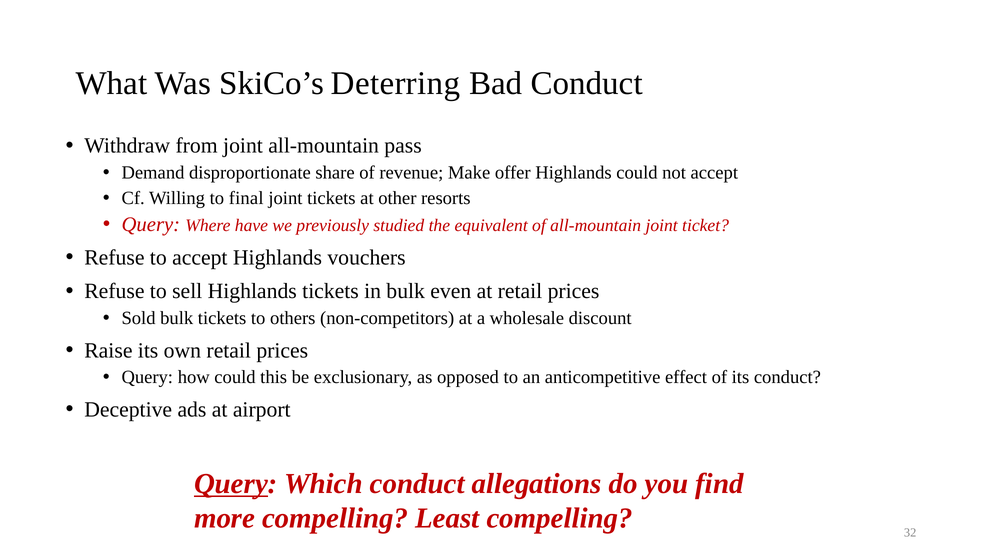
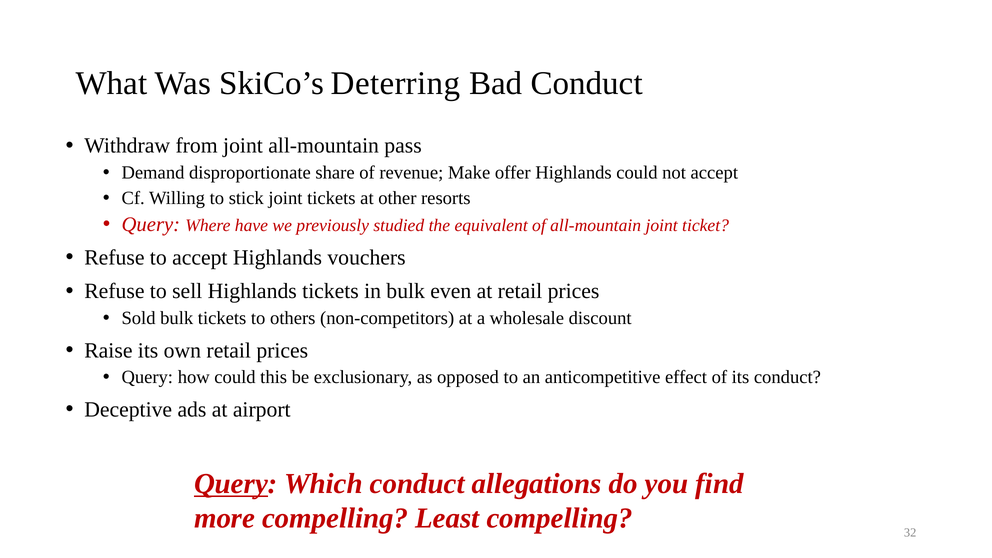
final: final -> stick
